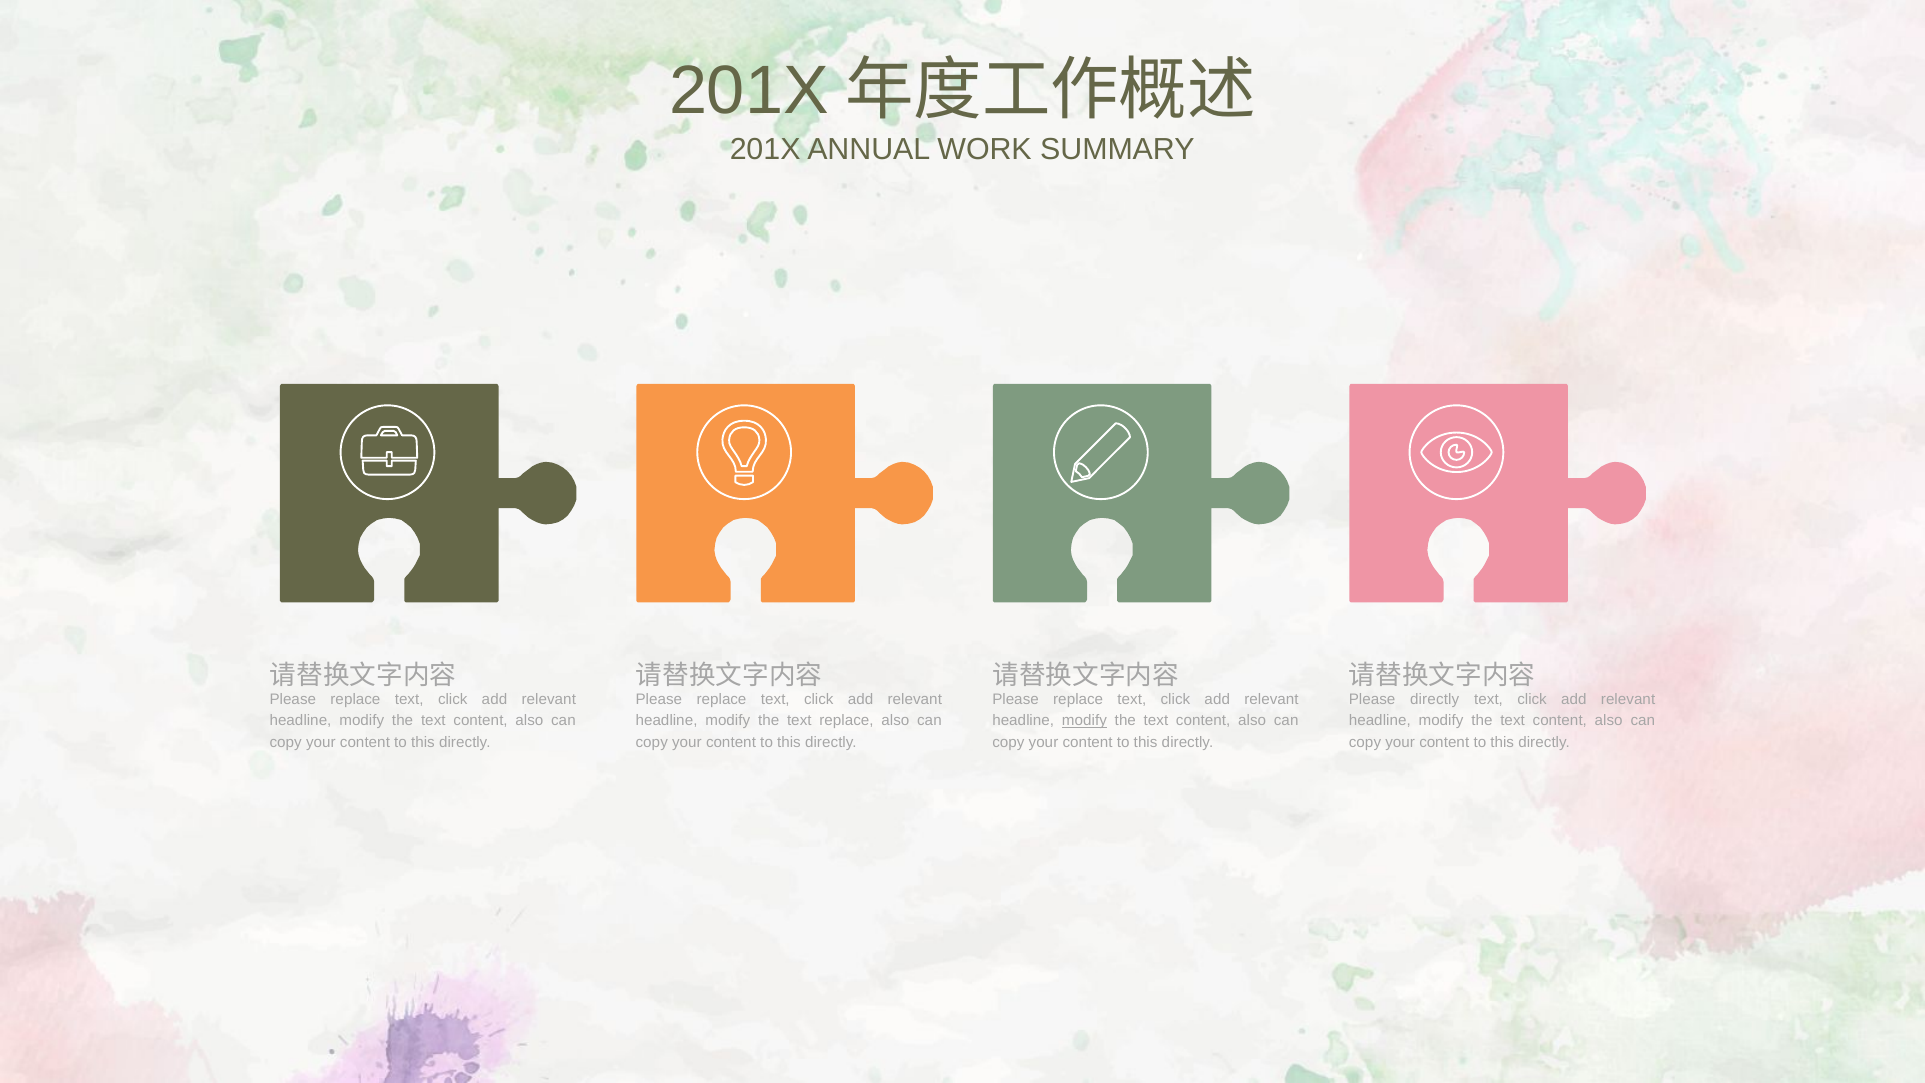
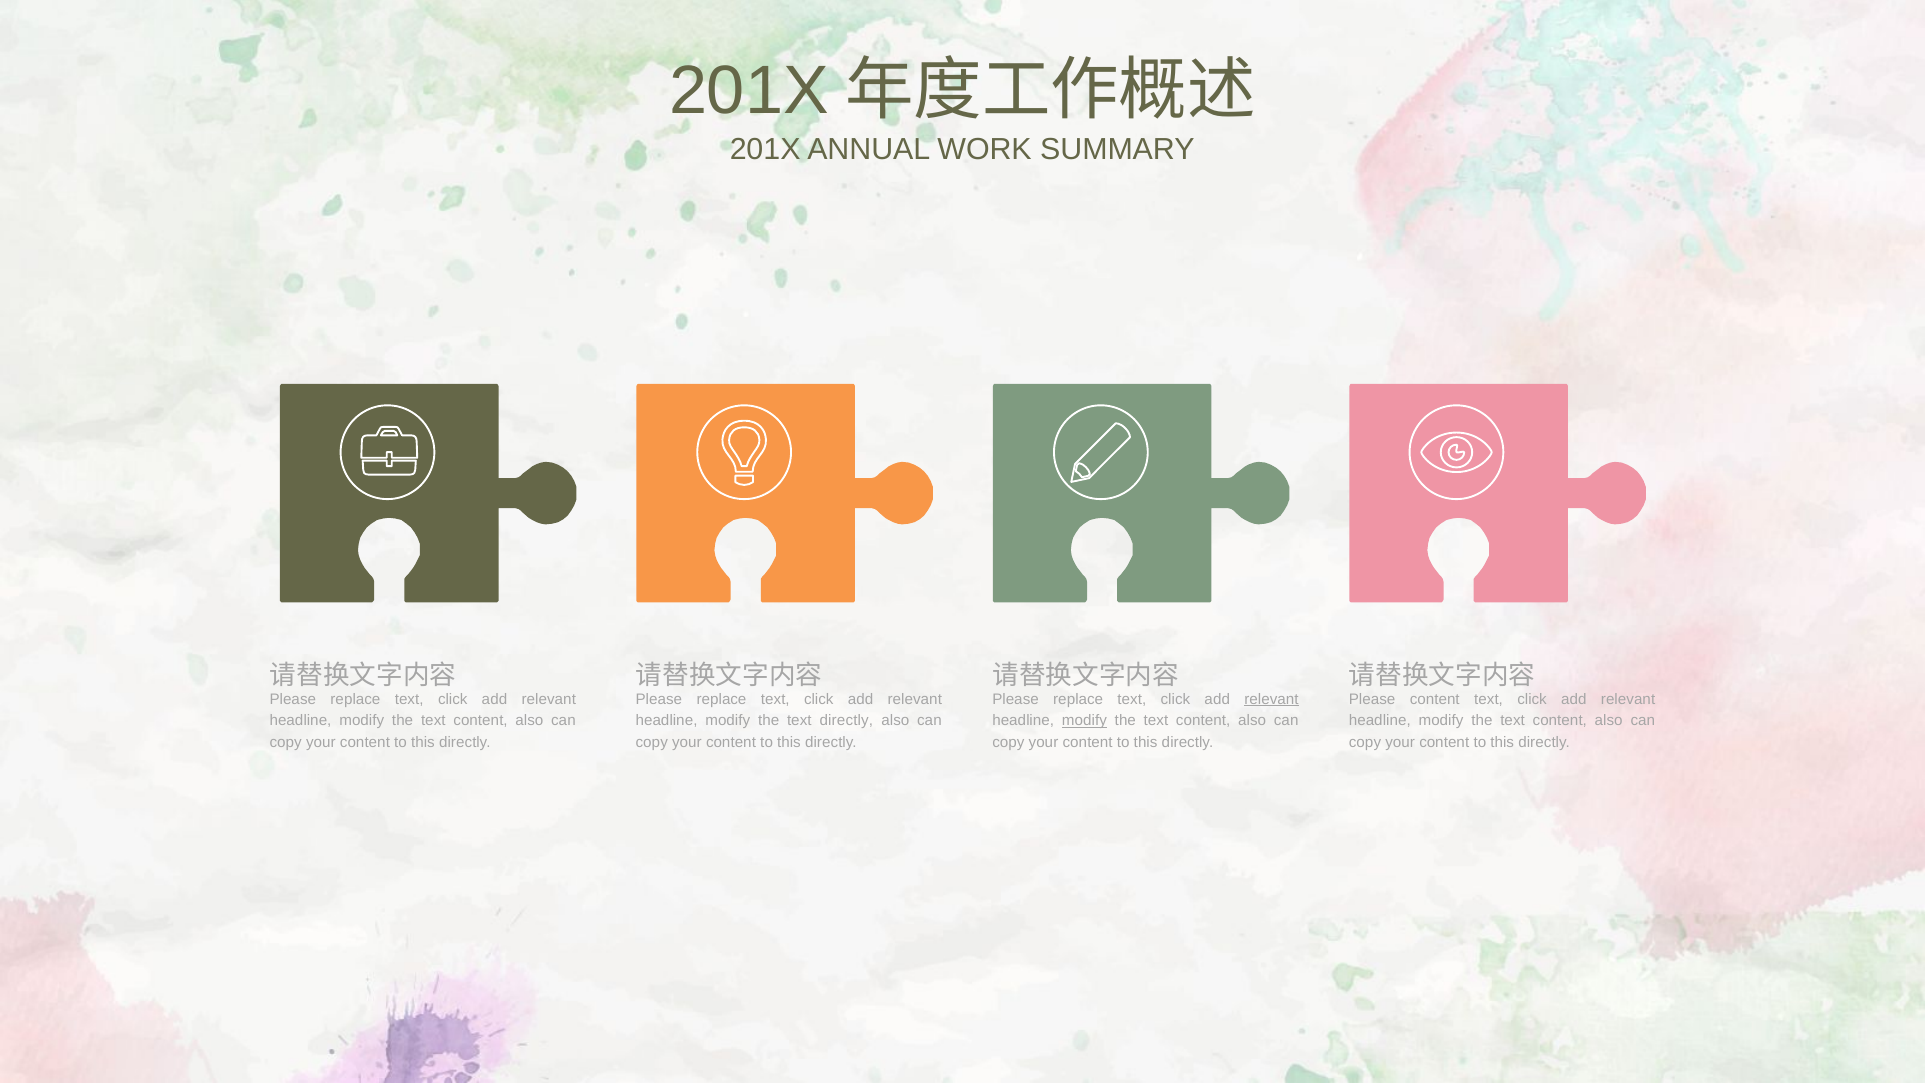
relevant at (1272, 699) underline: none -> present
Please directly: directly -> content
text replace: replace -> directly
